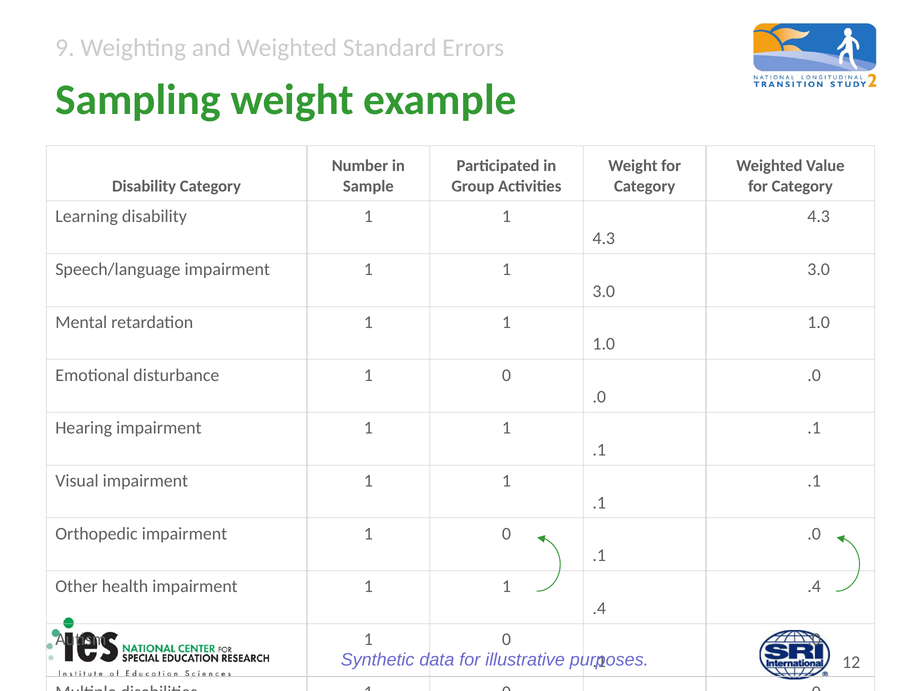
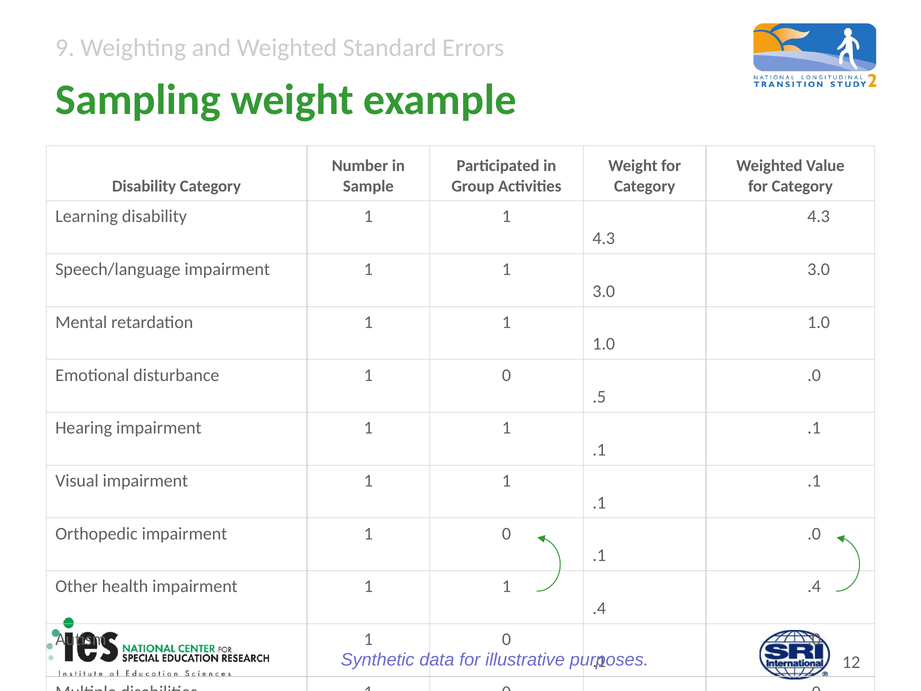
.0 at (599, 397): .0 -> .5
